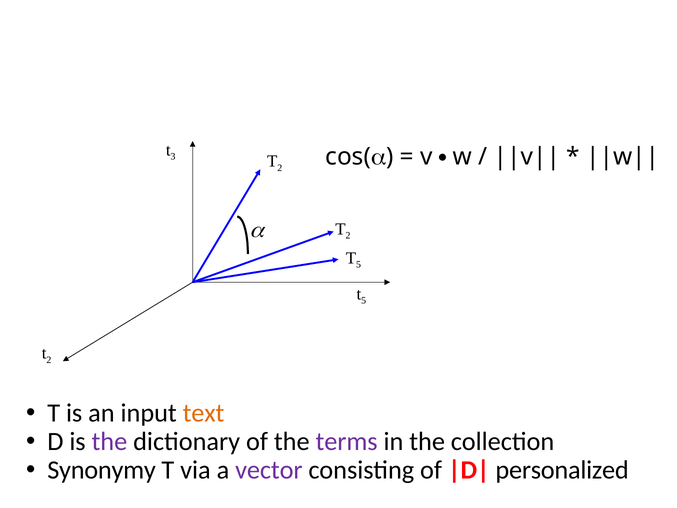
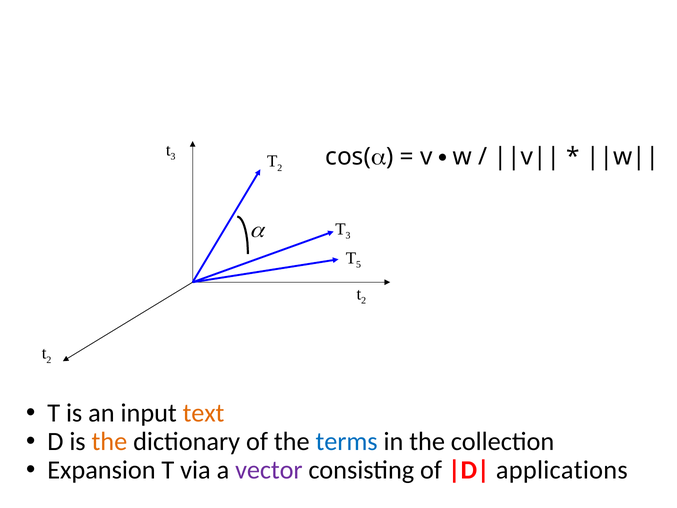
2 at (348, 236): 2 -> 3
5 at (364, 300): 5 -> 2
the at (109, 441) colour: purple -> orange
terms colour: purple -> blue
Synonymy: Synonymy -> Expansion
personalized: personalized -> applications
